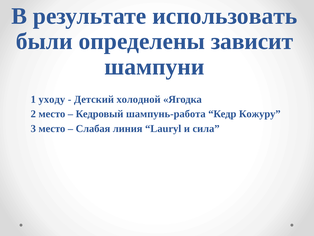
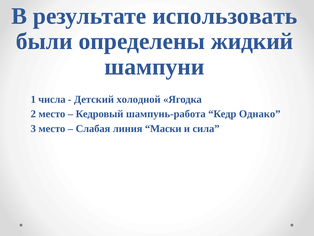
зависит: зависит -> жидкий
уходу: уходу -> числа
Кожуру: Кожуру -> Однако
Lauryl: Lauryl -> Маски
